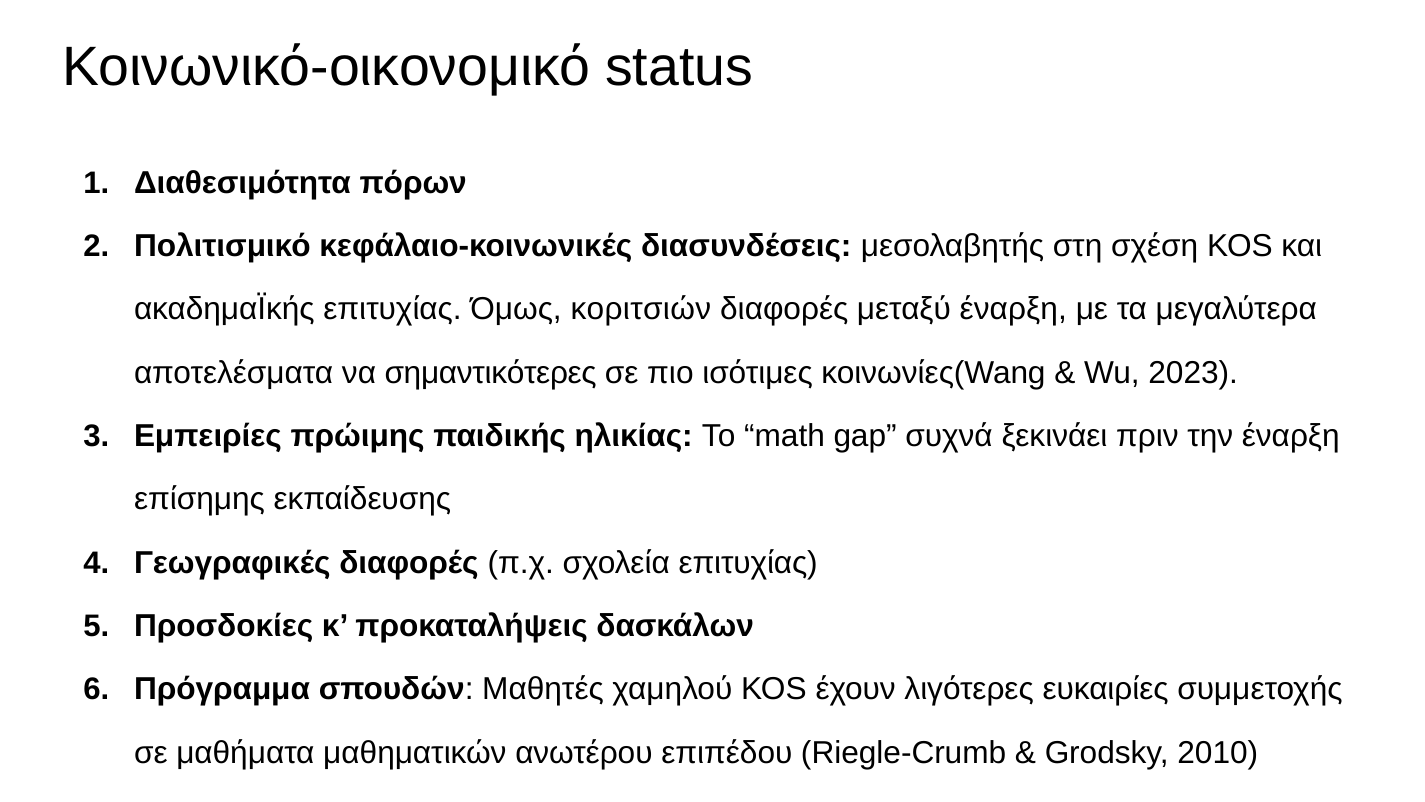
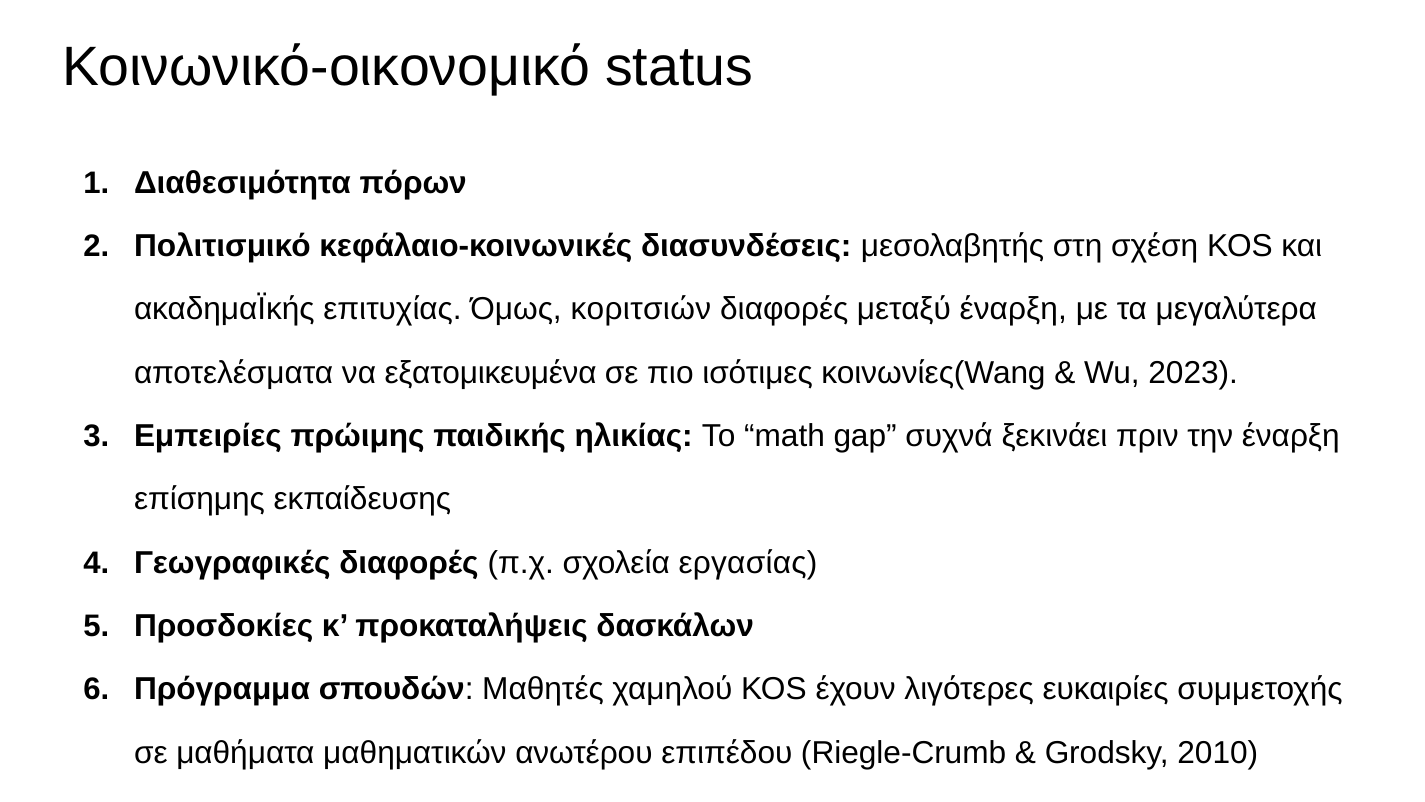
σημαντικότερες: σημαντικότερες -> εξατομικευμένα
σχολεία επιτυχίας: επιτυχίας -> εργασίας
